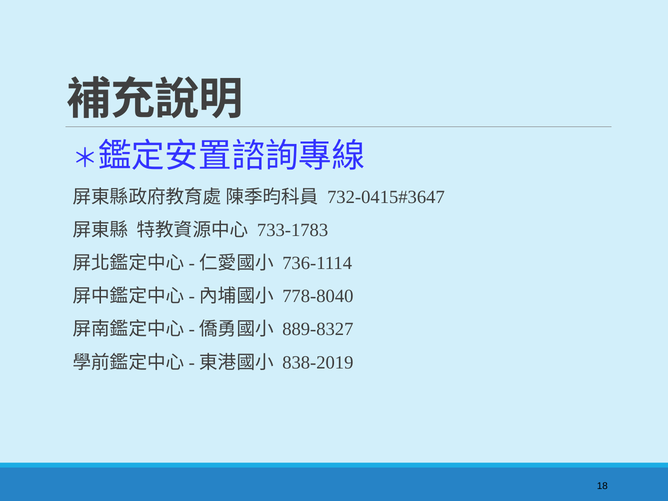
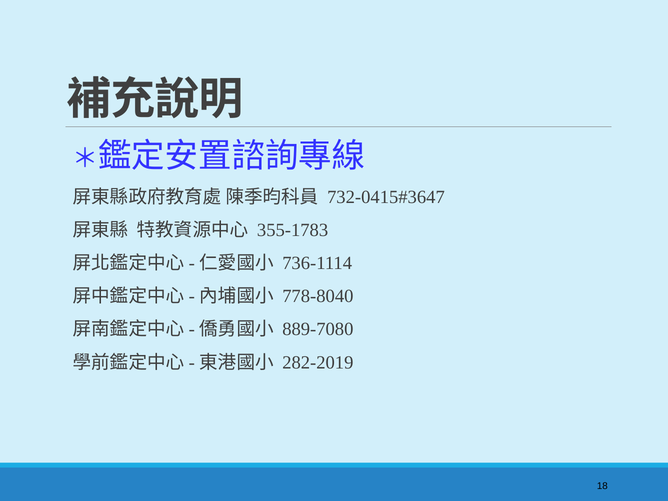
733-1783: 733-1783 -> 355-1783
889-8327: 889-8327 -> 889-7080
838-2019: 838-2019 -> 282-2019
